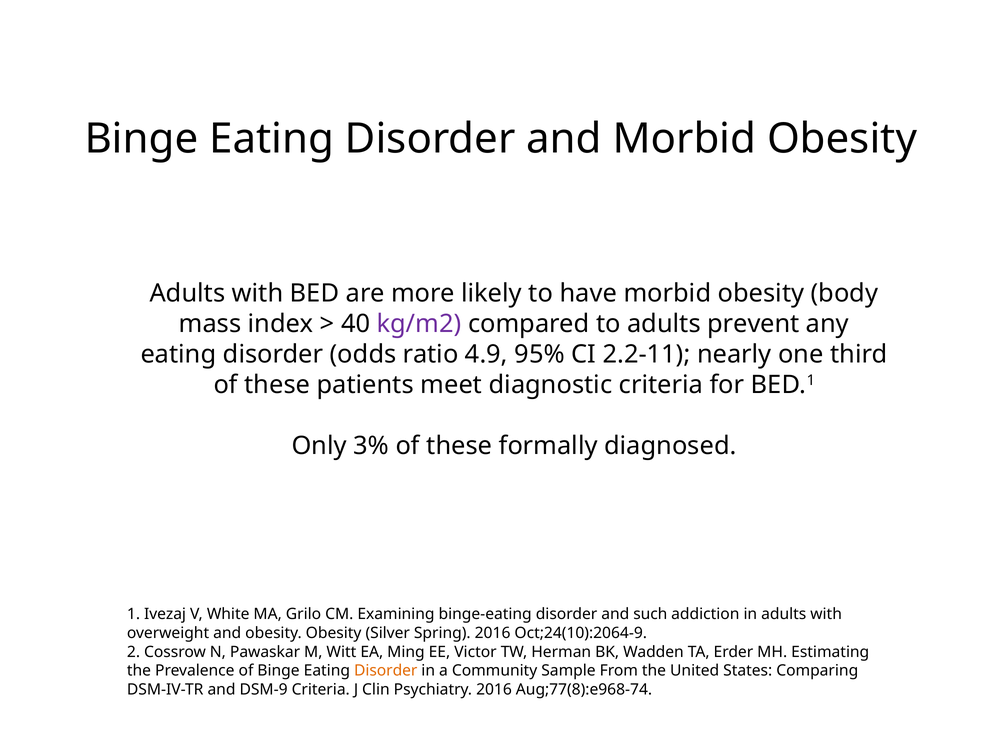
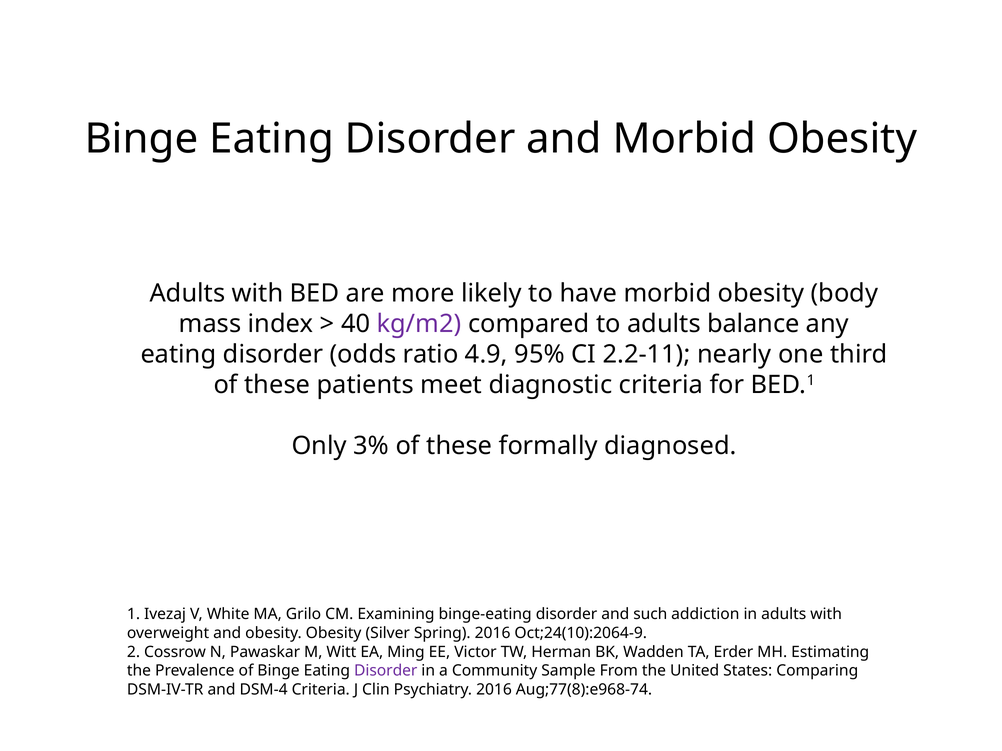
prevent: prevent -> balance
Disorder at (386, 671) colour: orange -> purple
DSM-9: DSM-9 -> DSM-4
